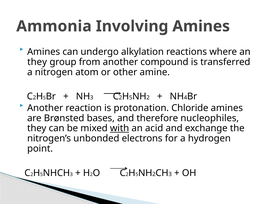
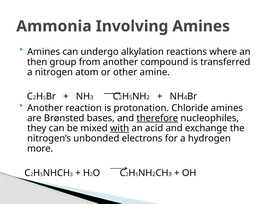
they at (37, 62): they -> then
therefore underline: none -> present
point: point -> more
